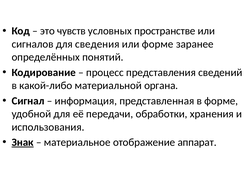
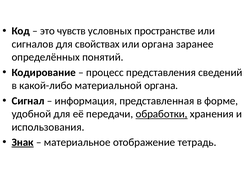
сведения: сведения -> свойствах
или форме: форме -> органа
обработки underline: none -> present
аппарат: аппарат -> тетрадь
